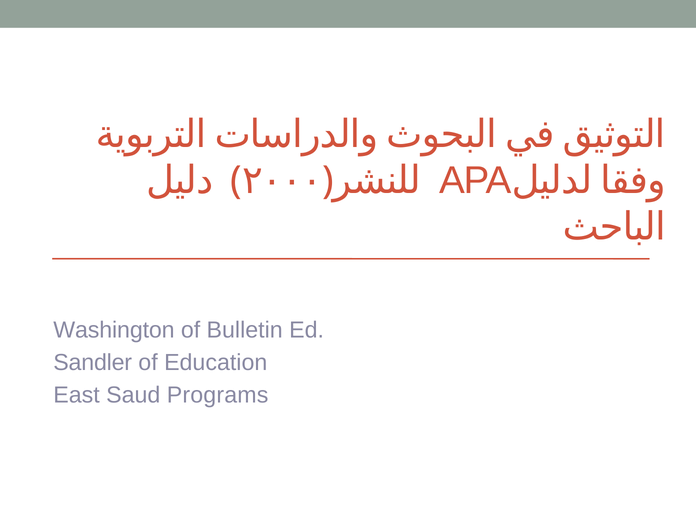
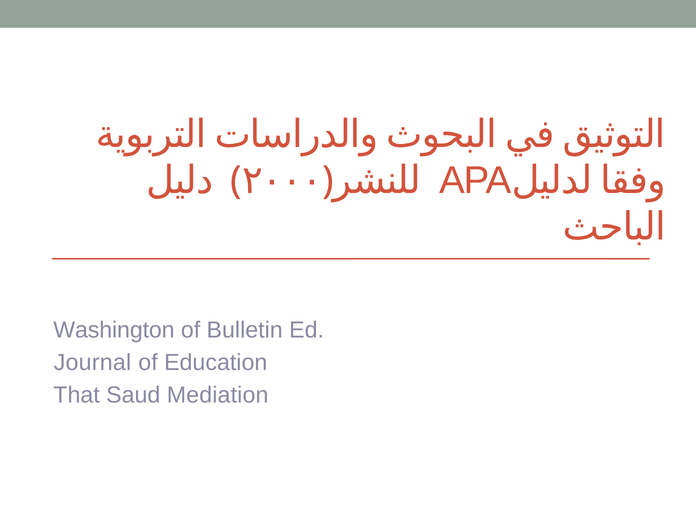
Sandler: Sandler -> Journal
East: East -> That
Programs: Programs -> Mediation
